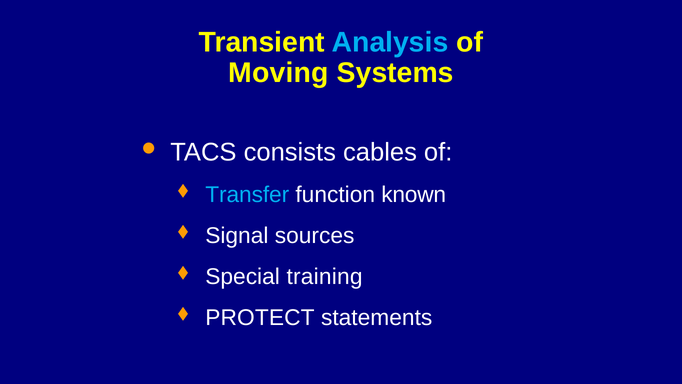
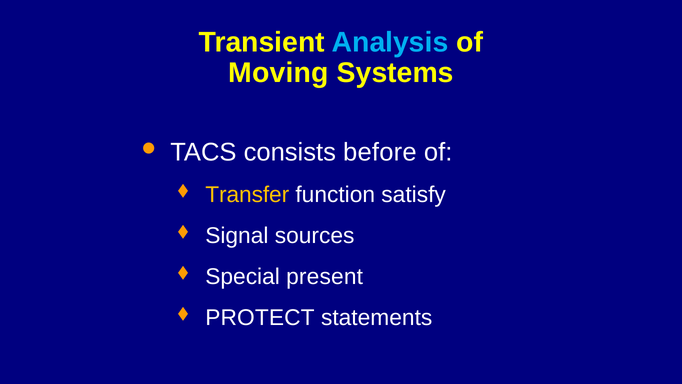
cables: cables -> before
Transfer colour: light blue -> yellow
known: known -> satisfy
training: training -> present
